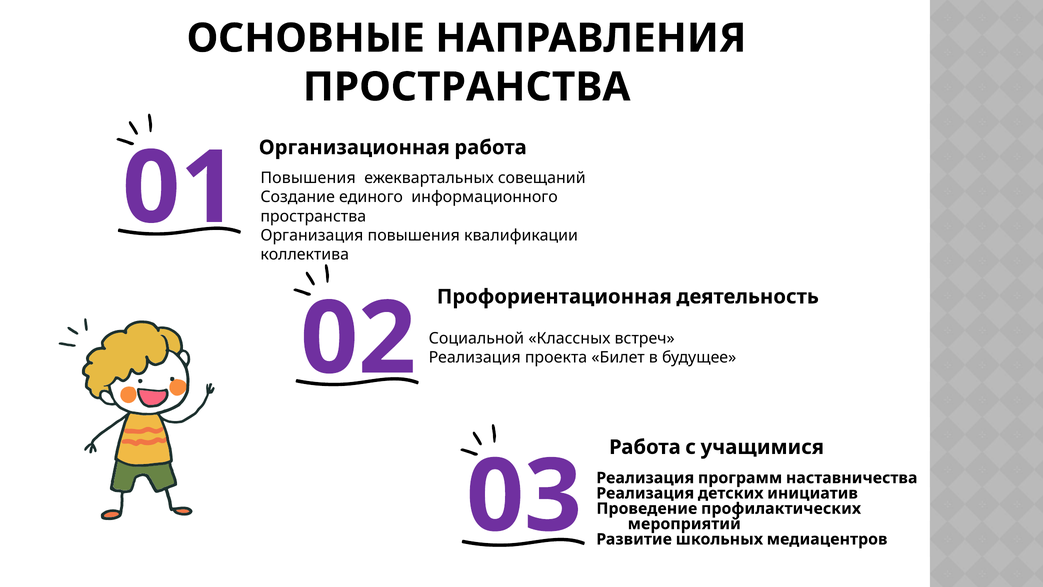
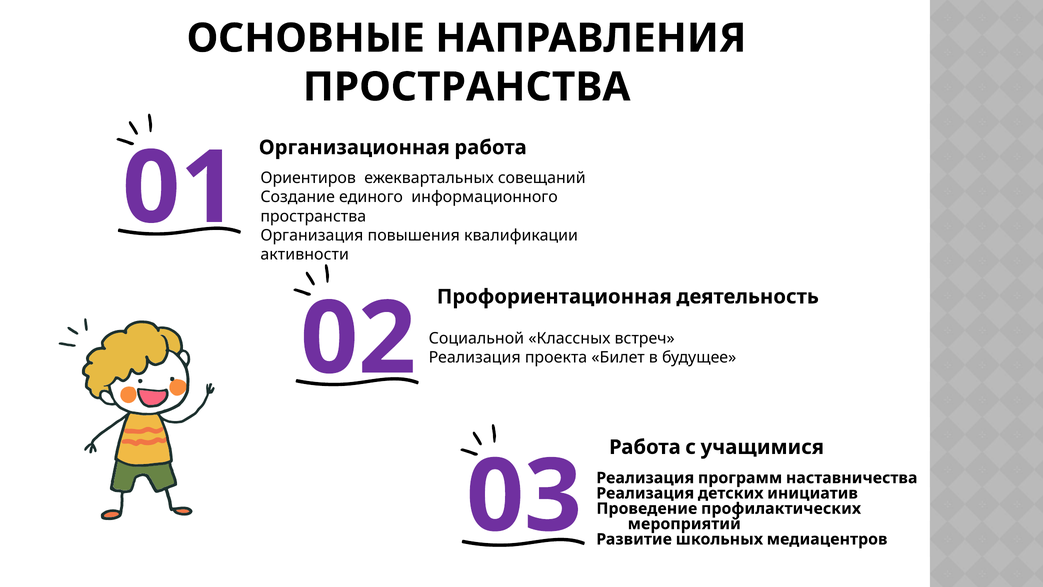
Повышения at (308, 178): Повышения -> Ориентиров
коллектива: коллектива -> активности
